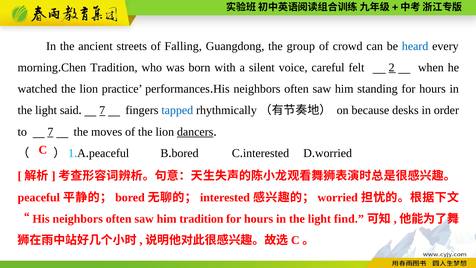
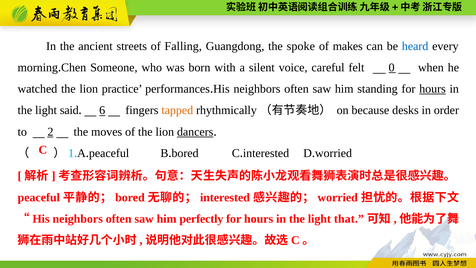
group: group -> spoke
crowd: crowd -> makes
Tradition at (114, 67): Tradition -> Someone
2: 2 -> 0
hours at (433, 89) underline: none -> present
7 at (102, 110): 7 -> 6
tapped colour: blue -> orange
to 7: 7 -> 2
him tradition: tradition -> perfectly
find: find -> that
